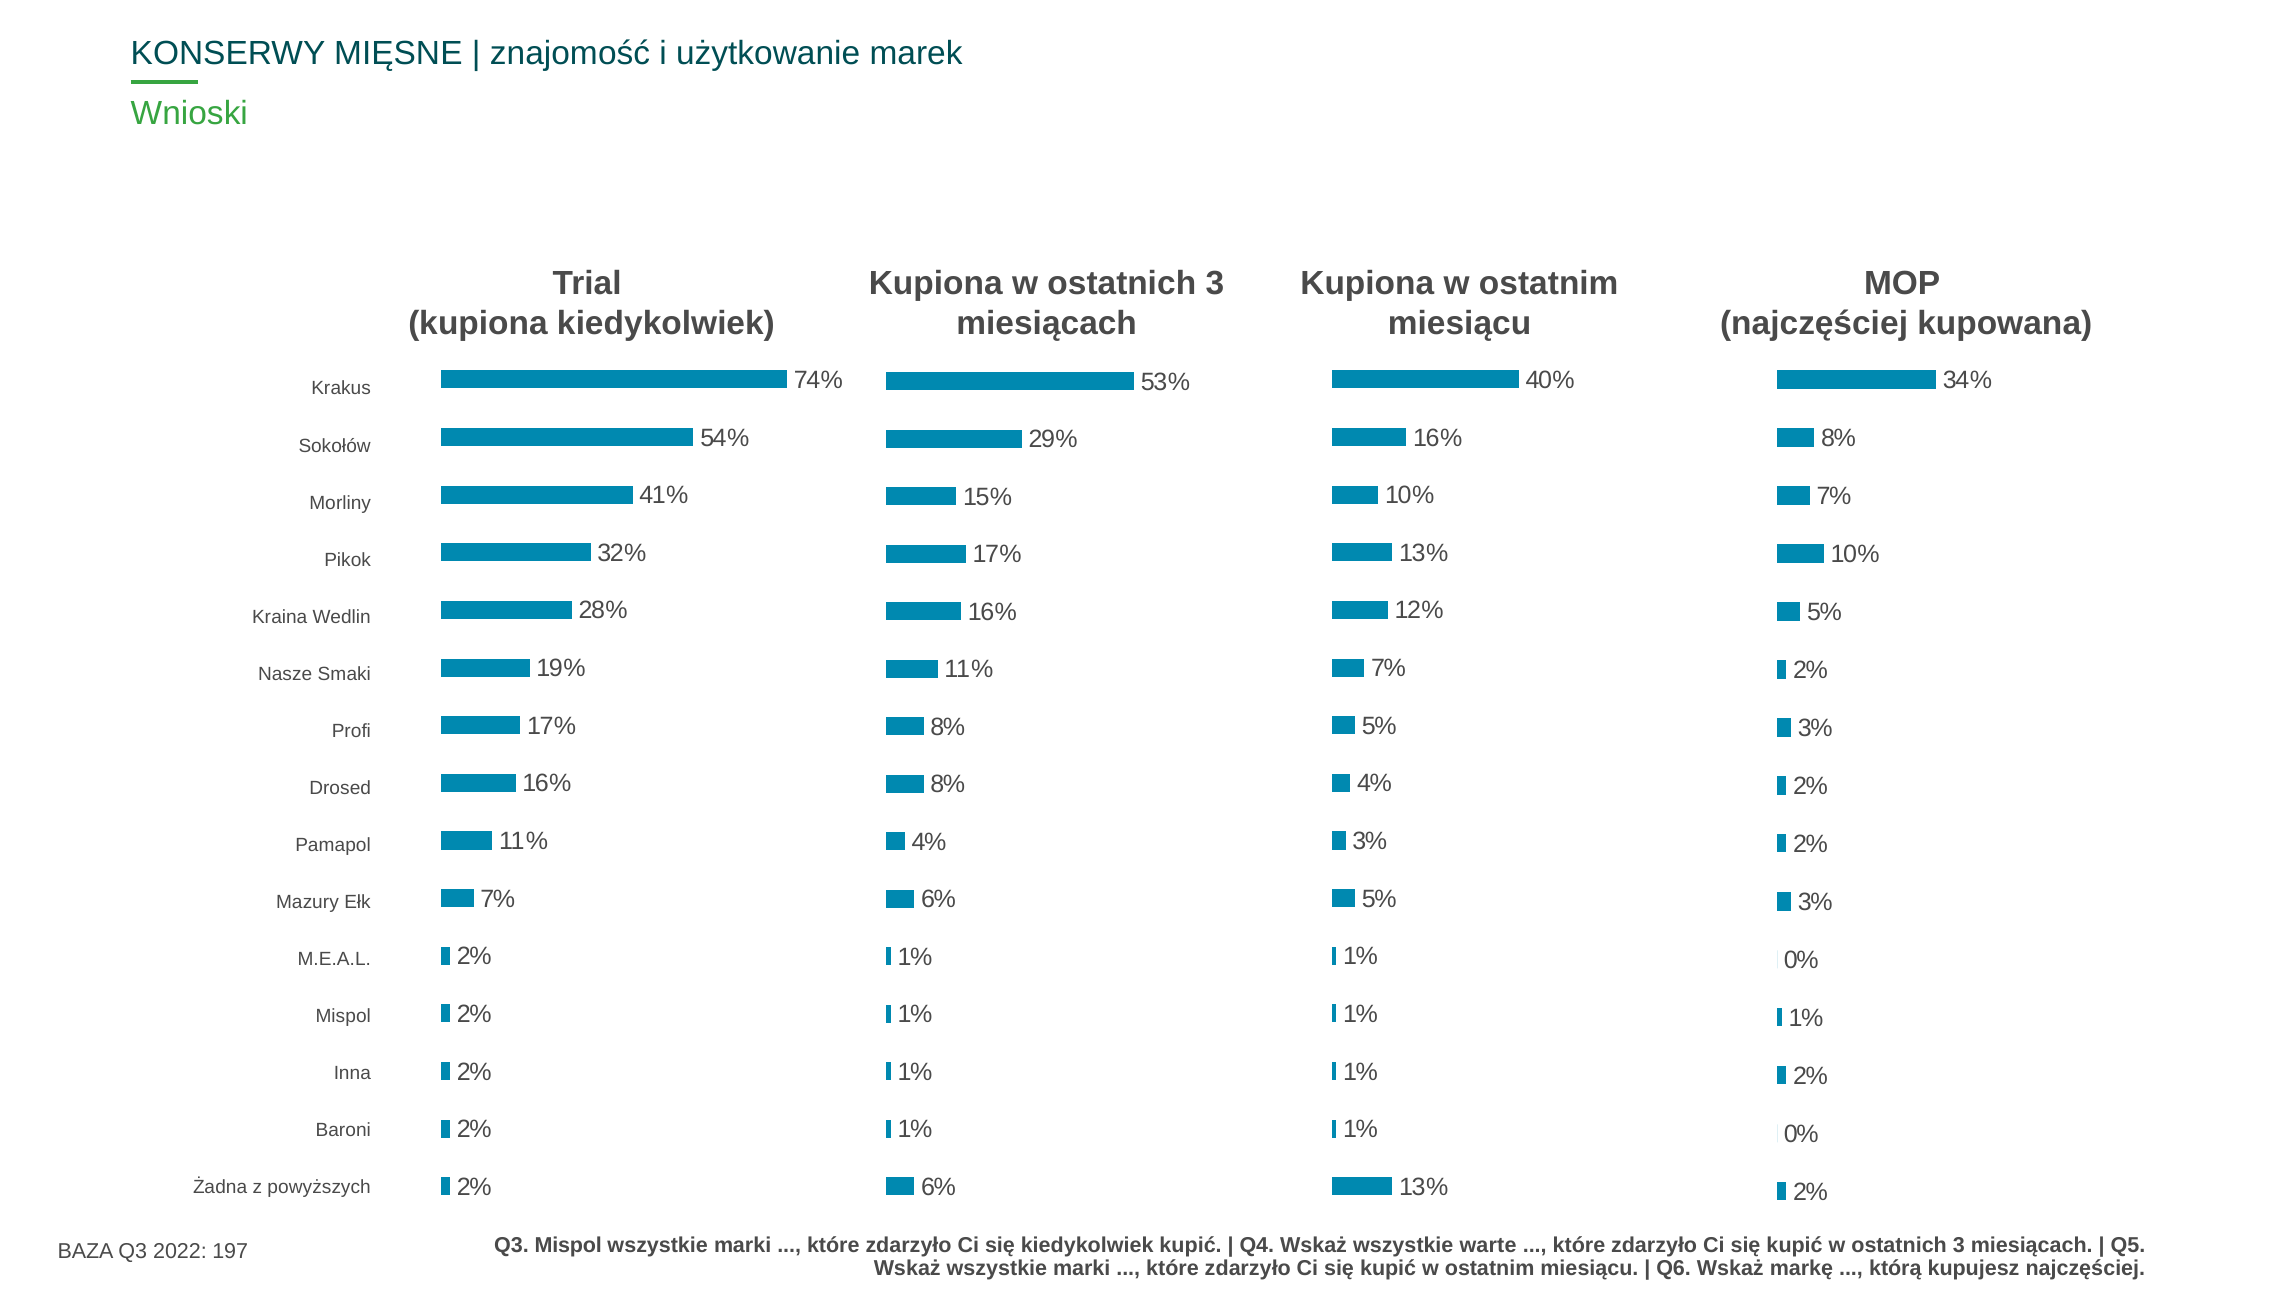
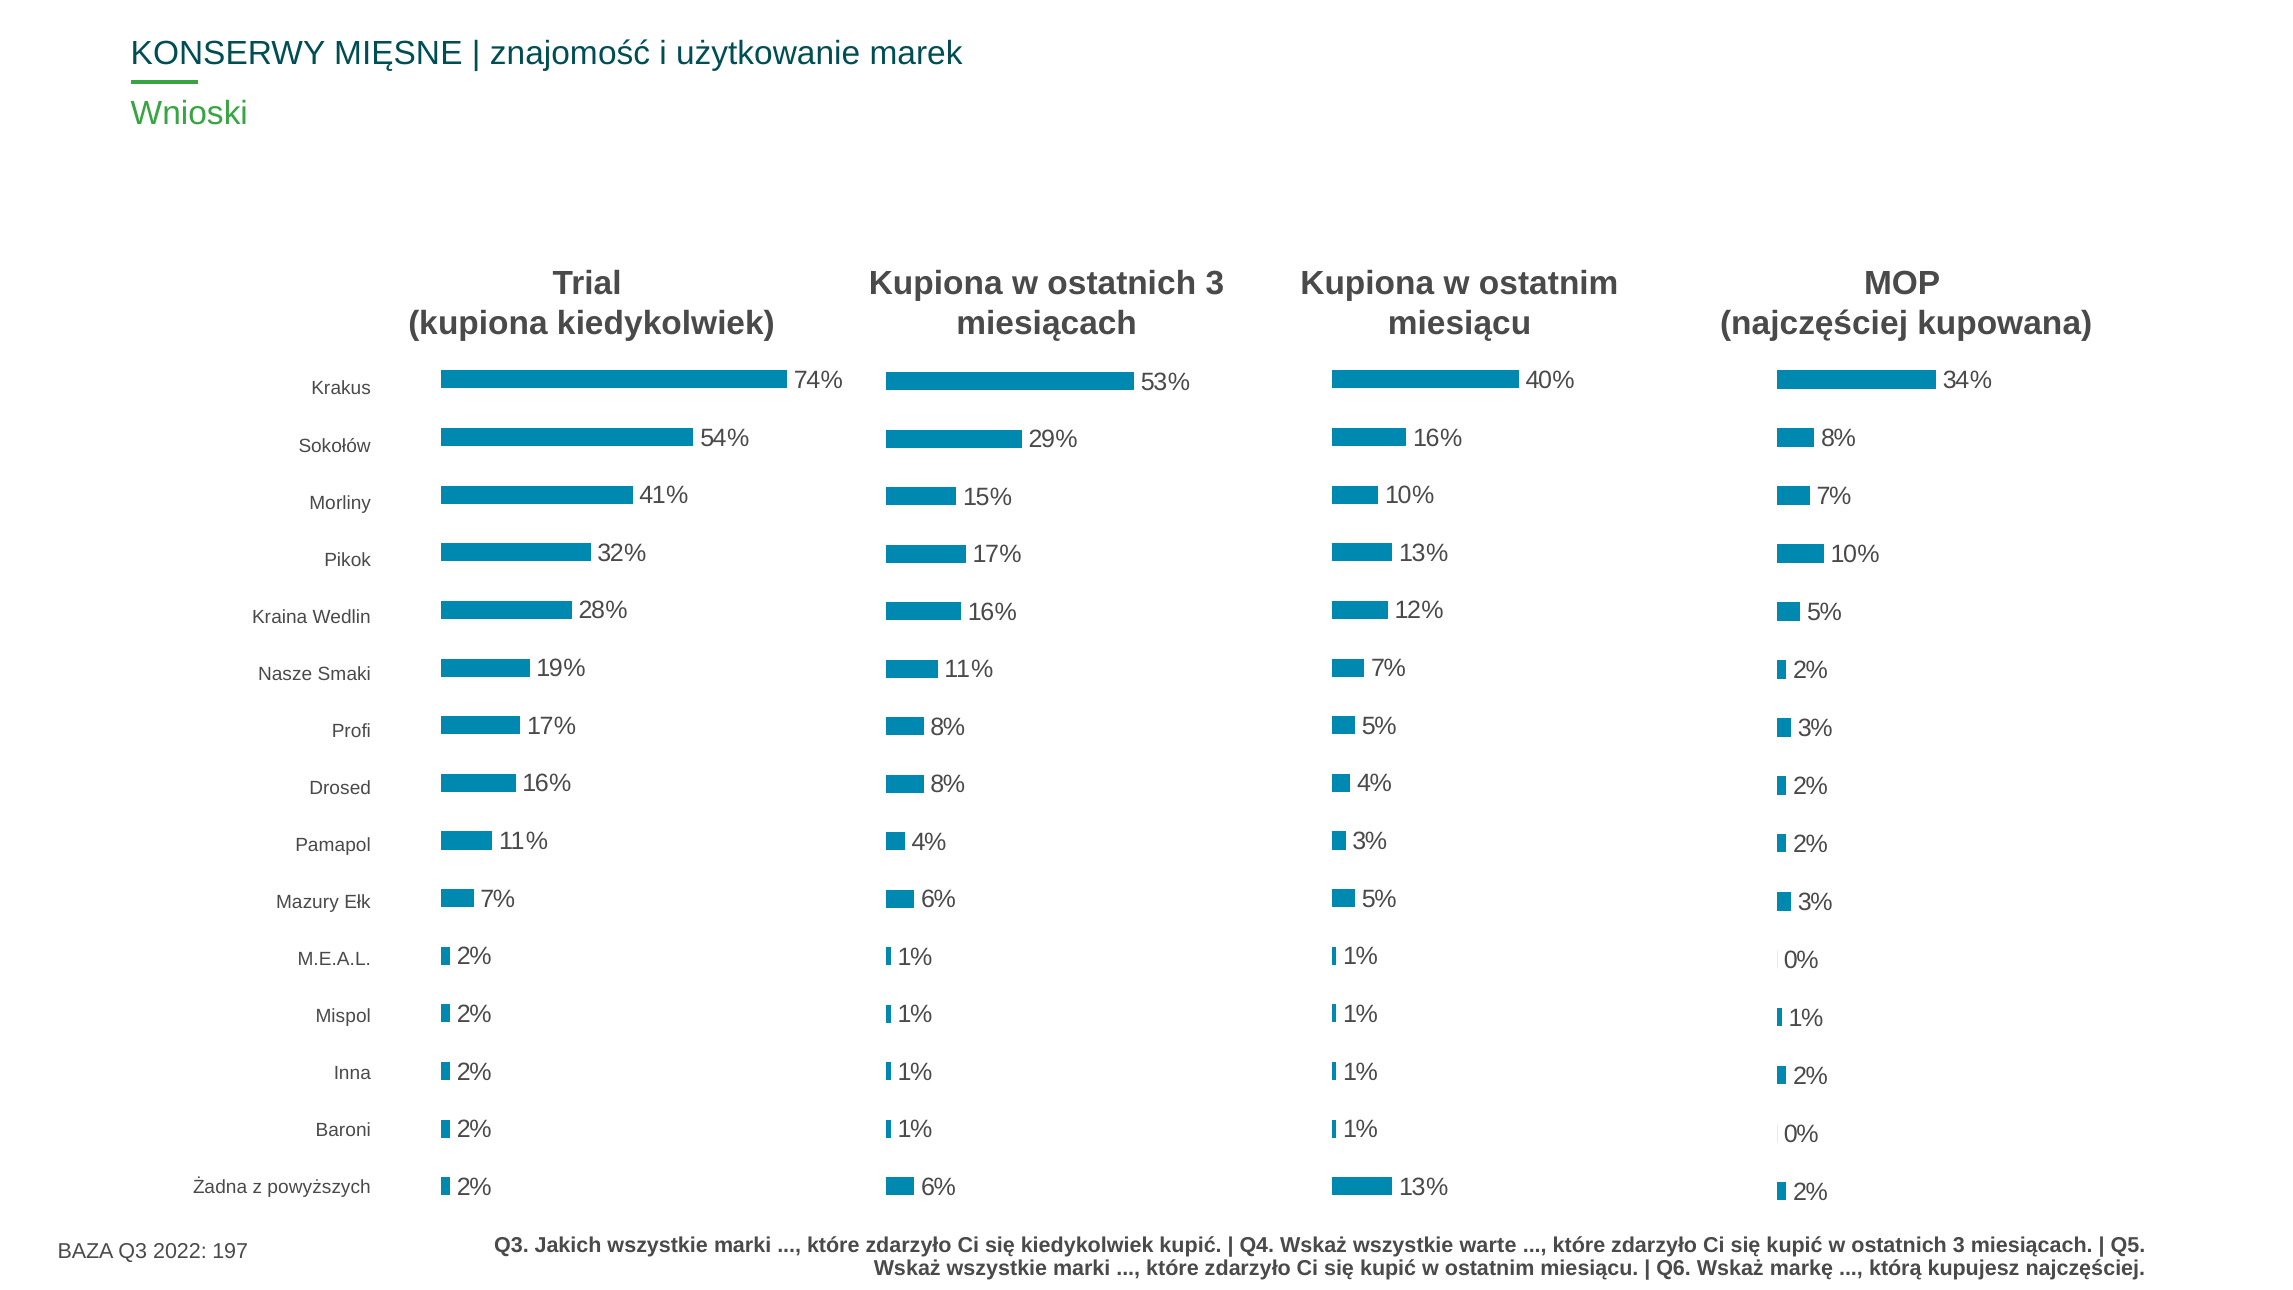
Q3 Mispol: Mispol -> Jakich
